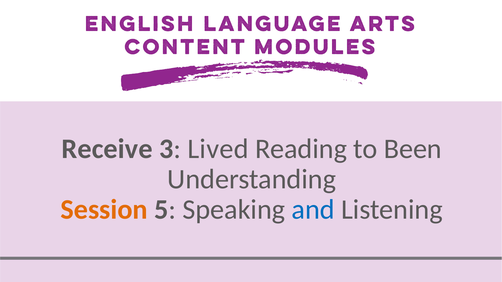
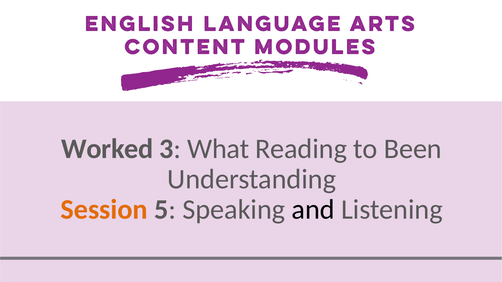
Receive: Receive -> Worked
Lived: Lived -> What
and colour: blue -> black
